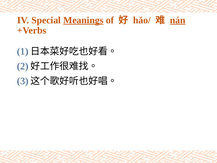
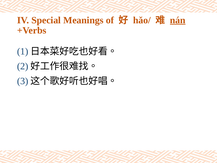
Meanings underline: present -> none
